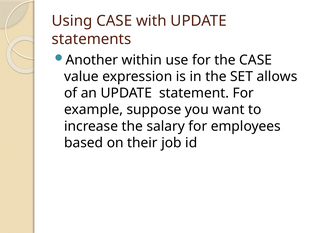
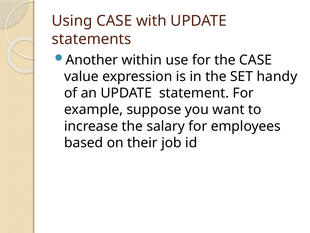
allows: allows -> handy
